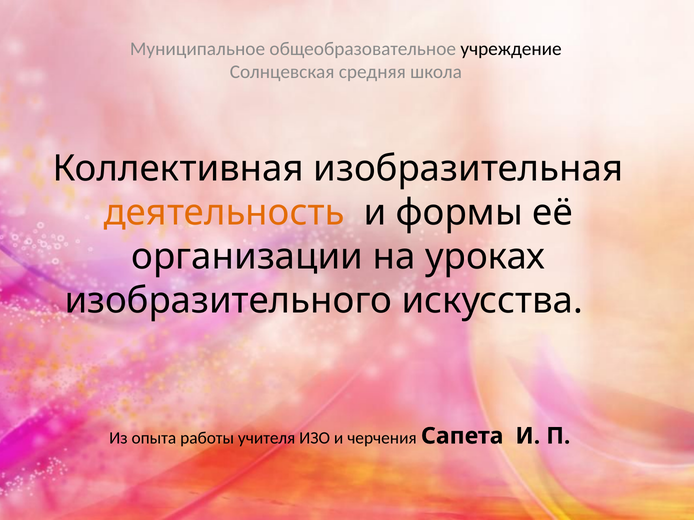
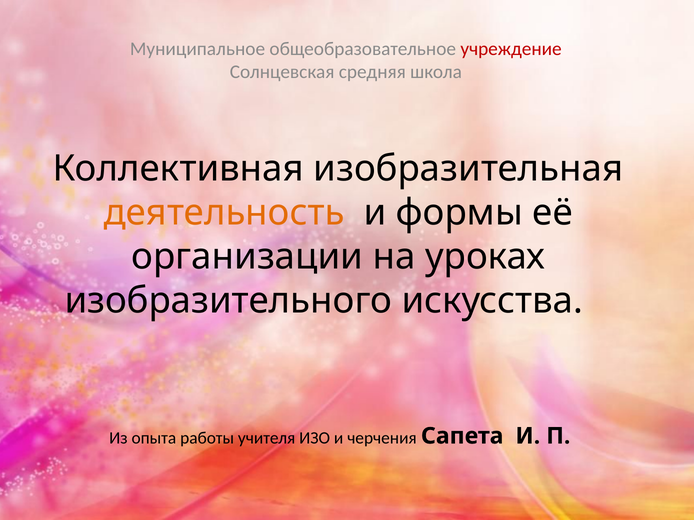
учреждение colour: black -> red
